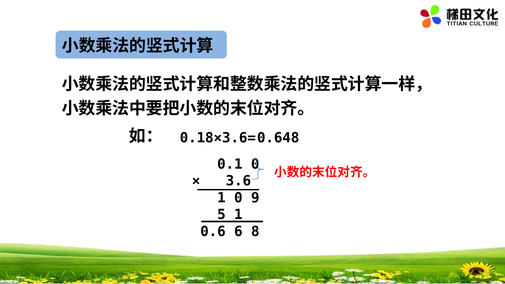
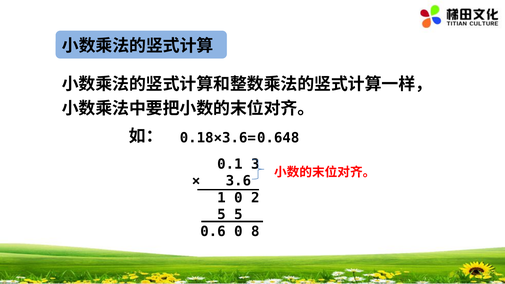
0.1 0: 0 -> 3
9: 9 -> 2
5 1: 1 -> 5
0.6 6: 6 -> 0
